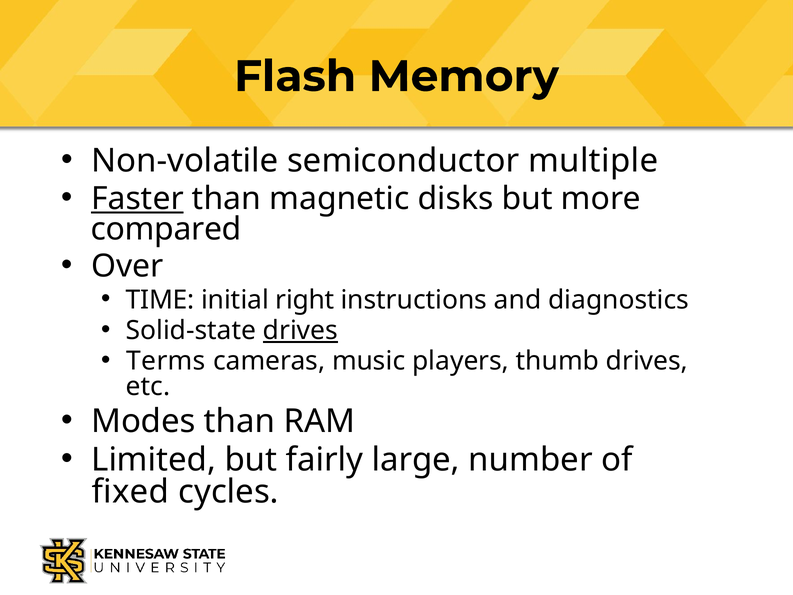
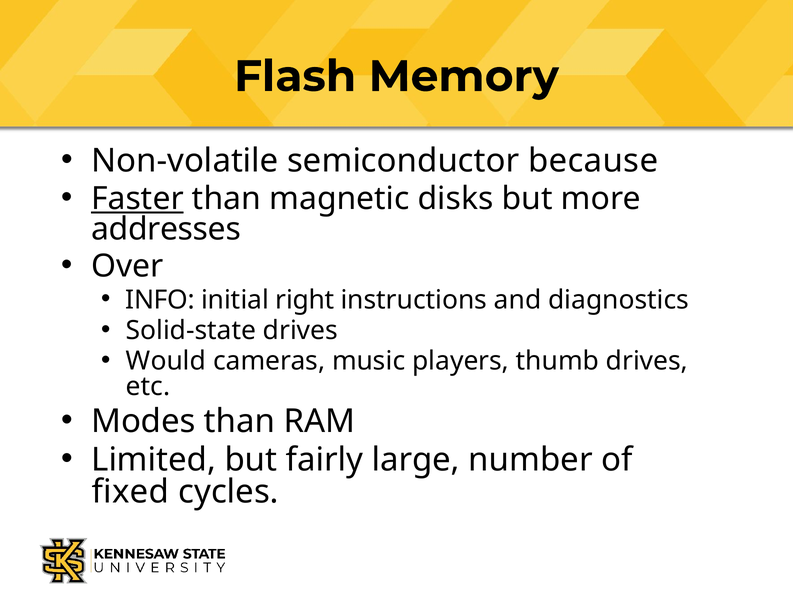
multiple: multiple -> because
compared: compared -> addresses
TIME: TIME -> INFO
drives at (300, 330) underline: present -> none
Terms: Terms -> Would
